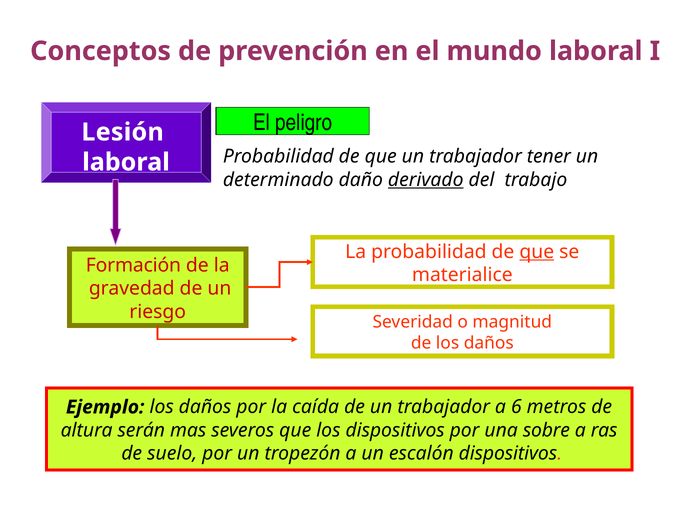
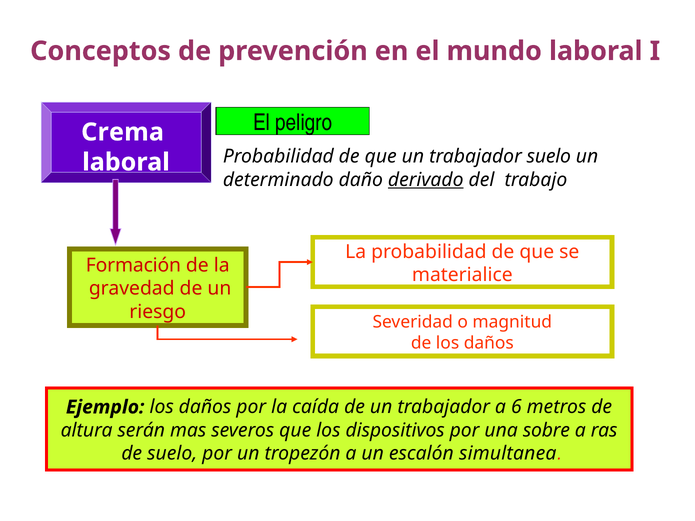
Lesión: Lesión -> Crema
trabajador tener: tener -> suelo
que at (537, 252) underline: present -> none
escalón dispositivos: dispositivos -> simultanea
